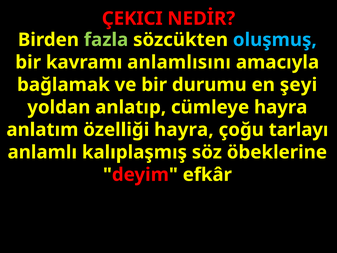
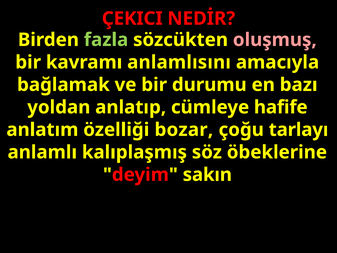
oluşmuş colour: light blue -> pink
şeyi: şeyi -> bazı
cümleye hayra: hayra -> hafife
özelliği hayra: hayra -> bozar
efkâr: efkâr -> sakın
